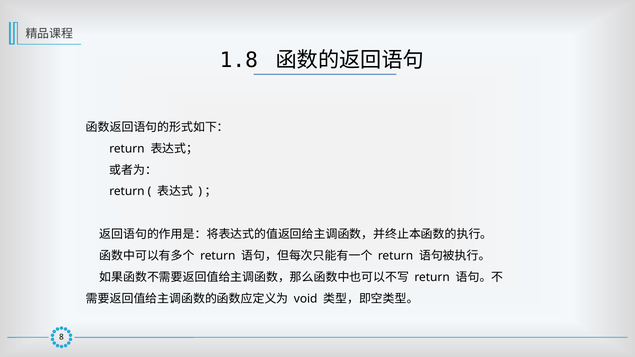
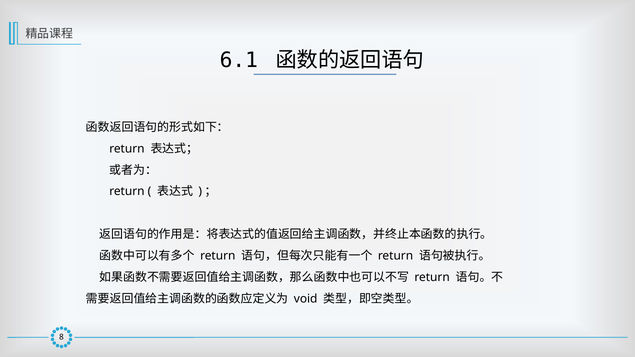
1.8: 1.8 -> 6.1
